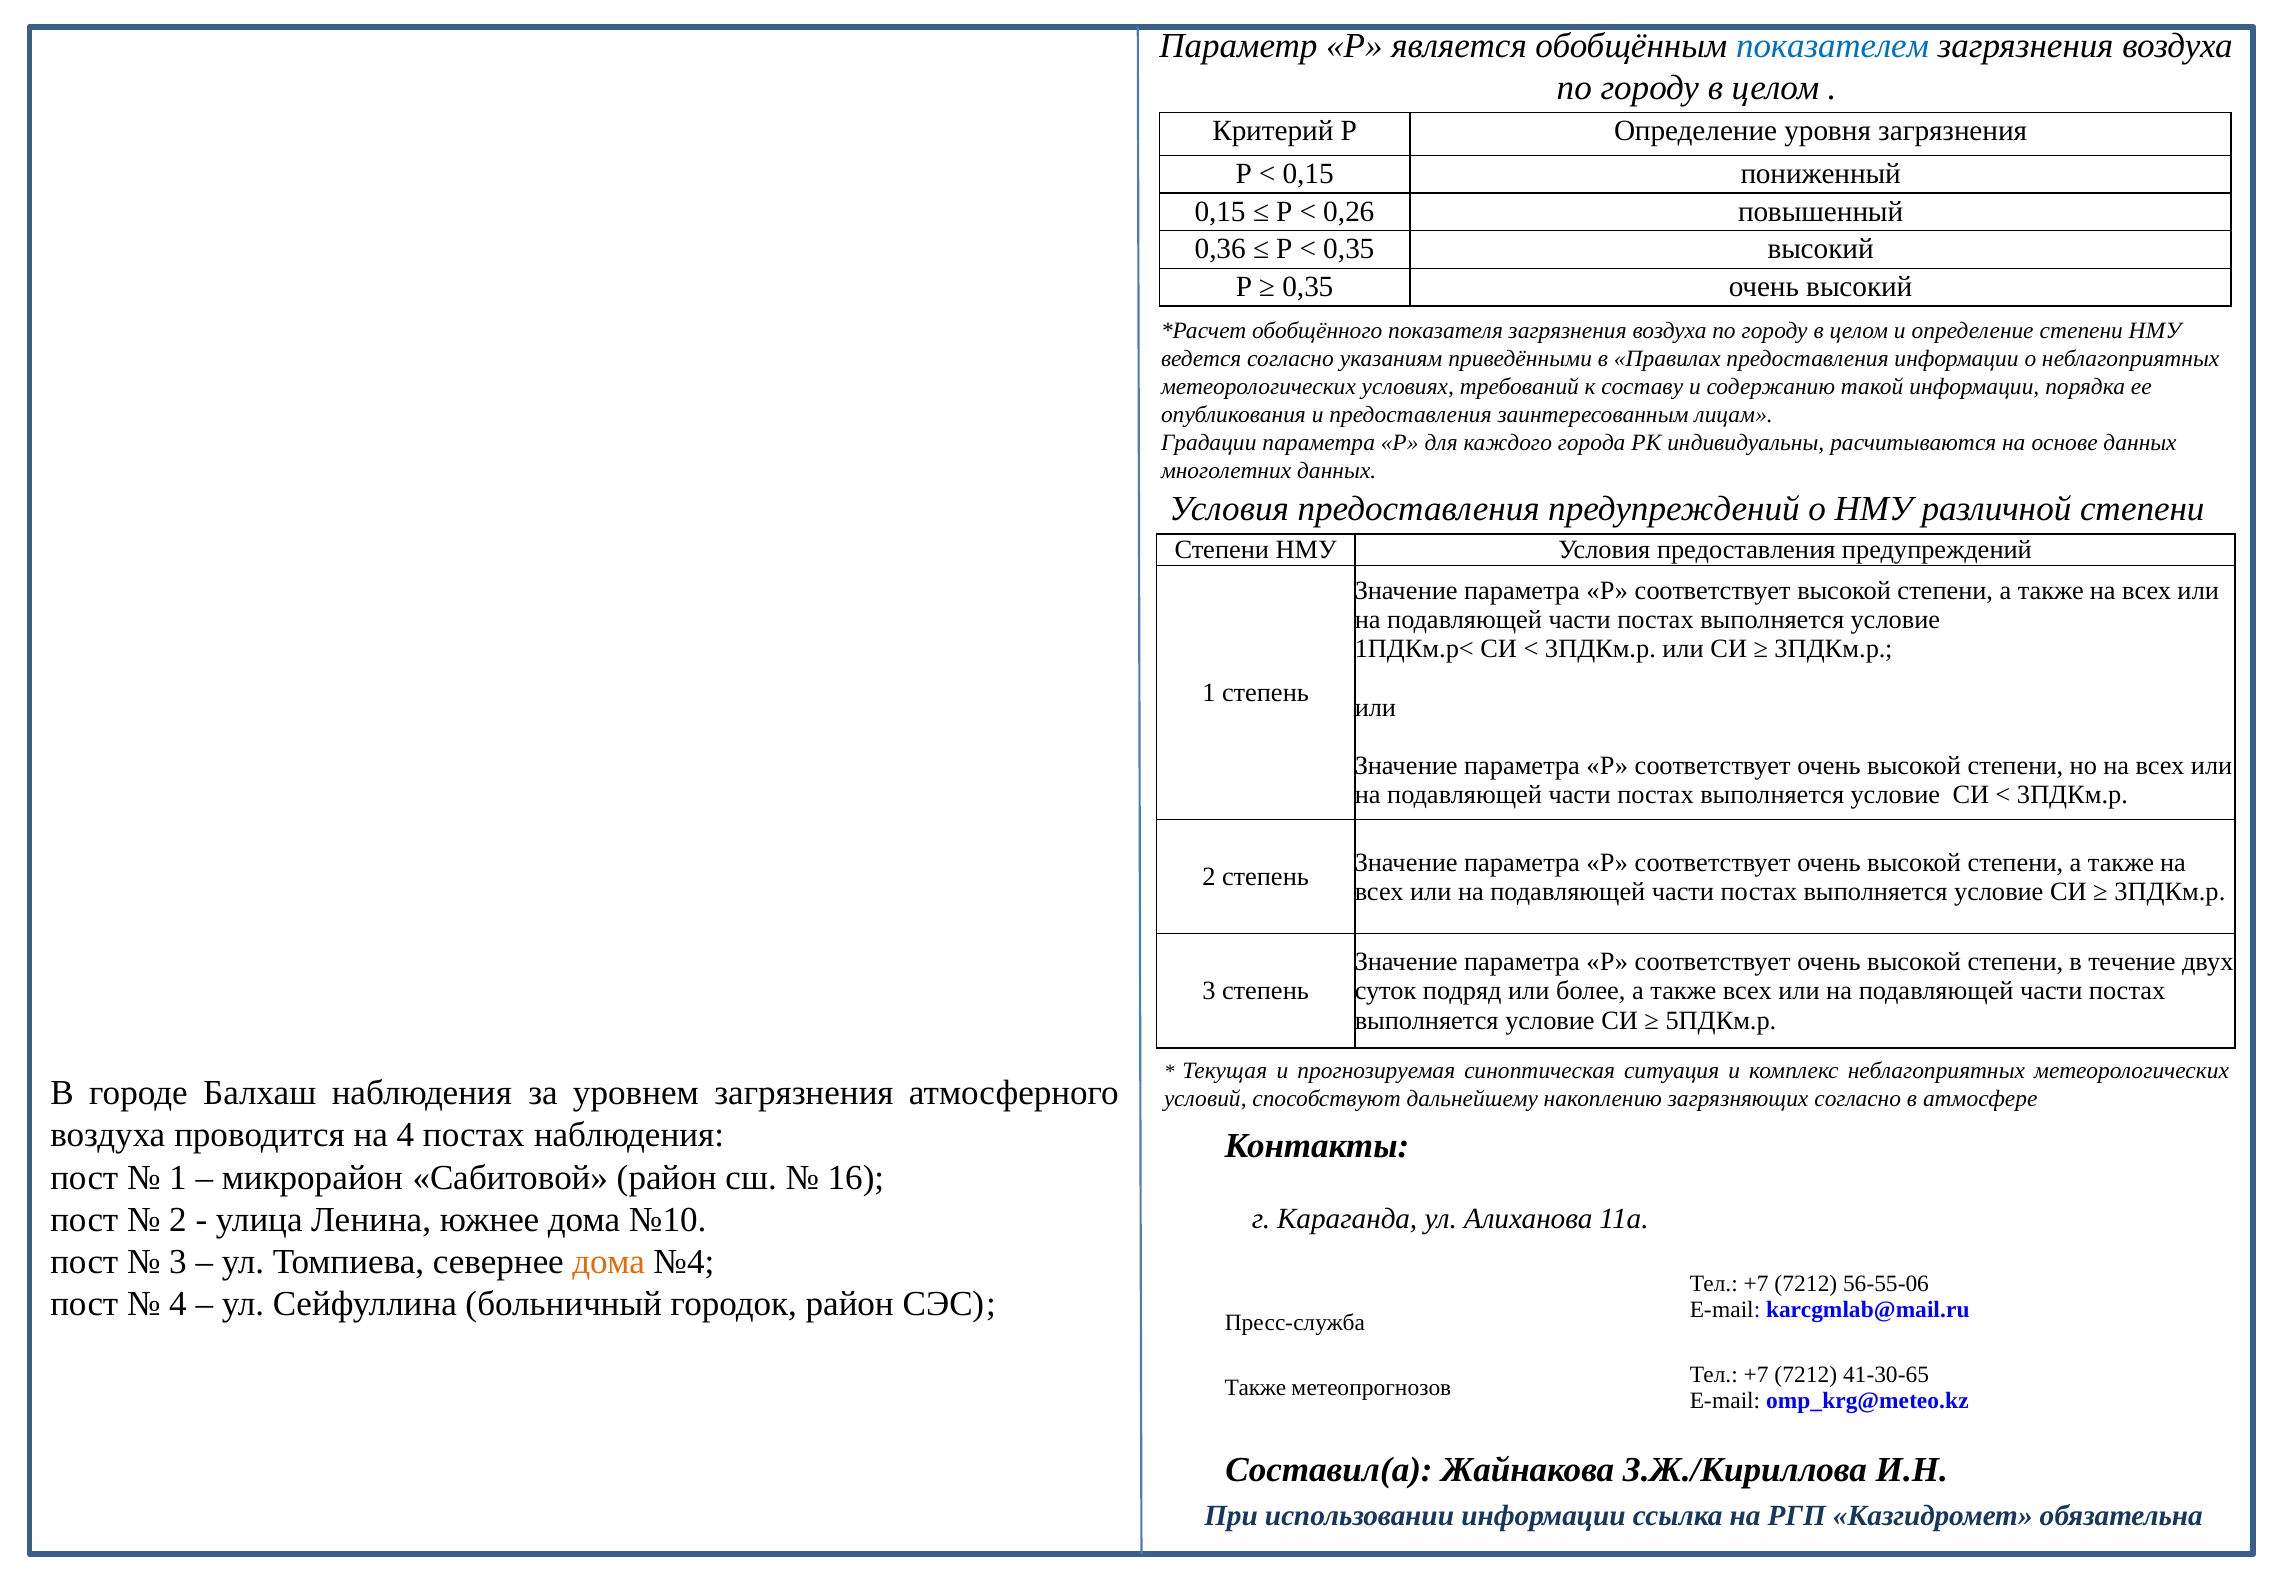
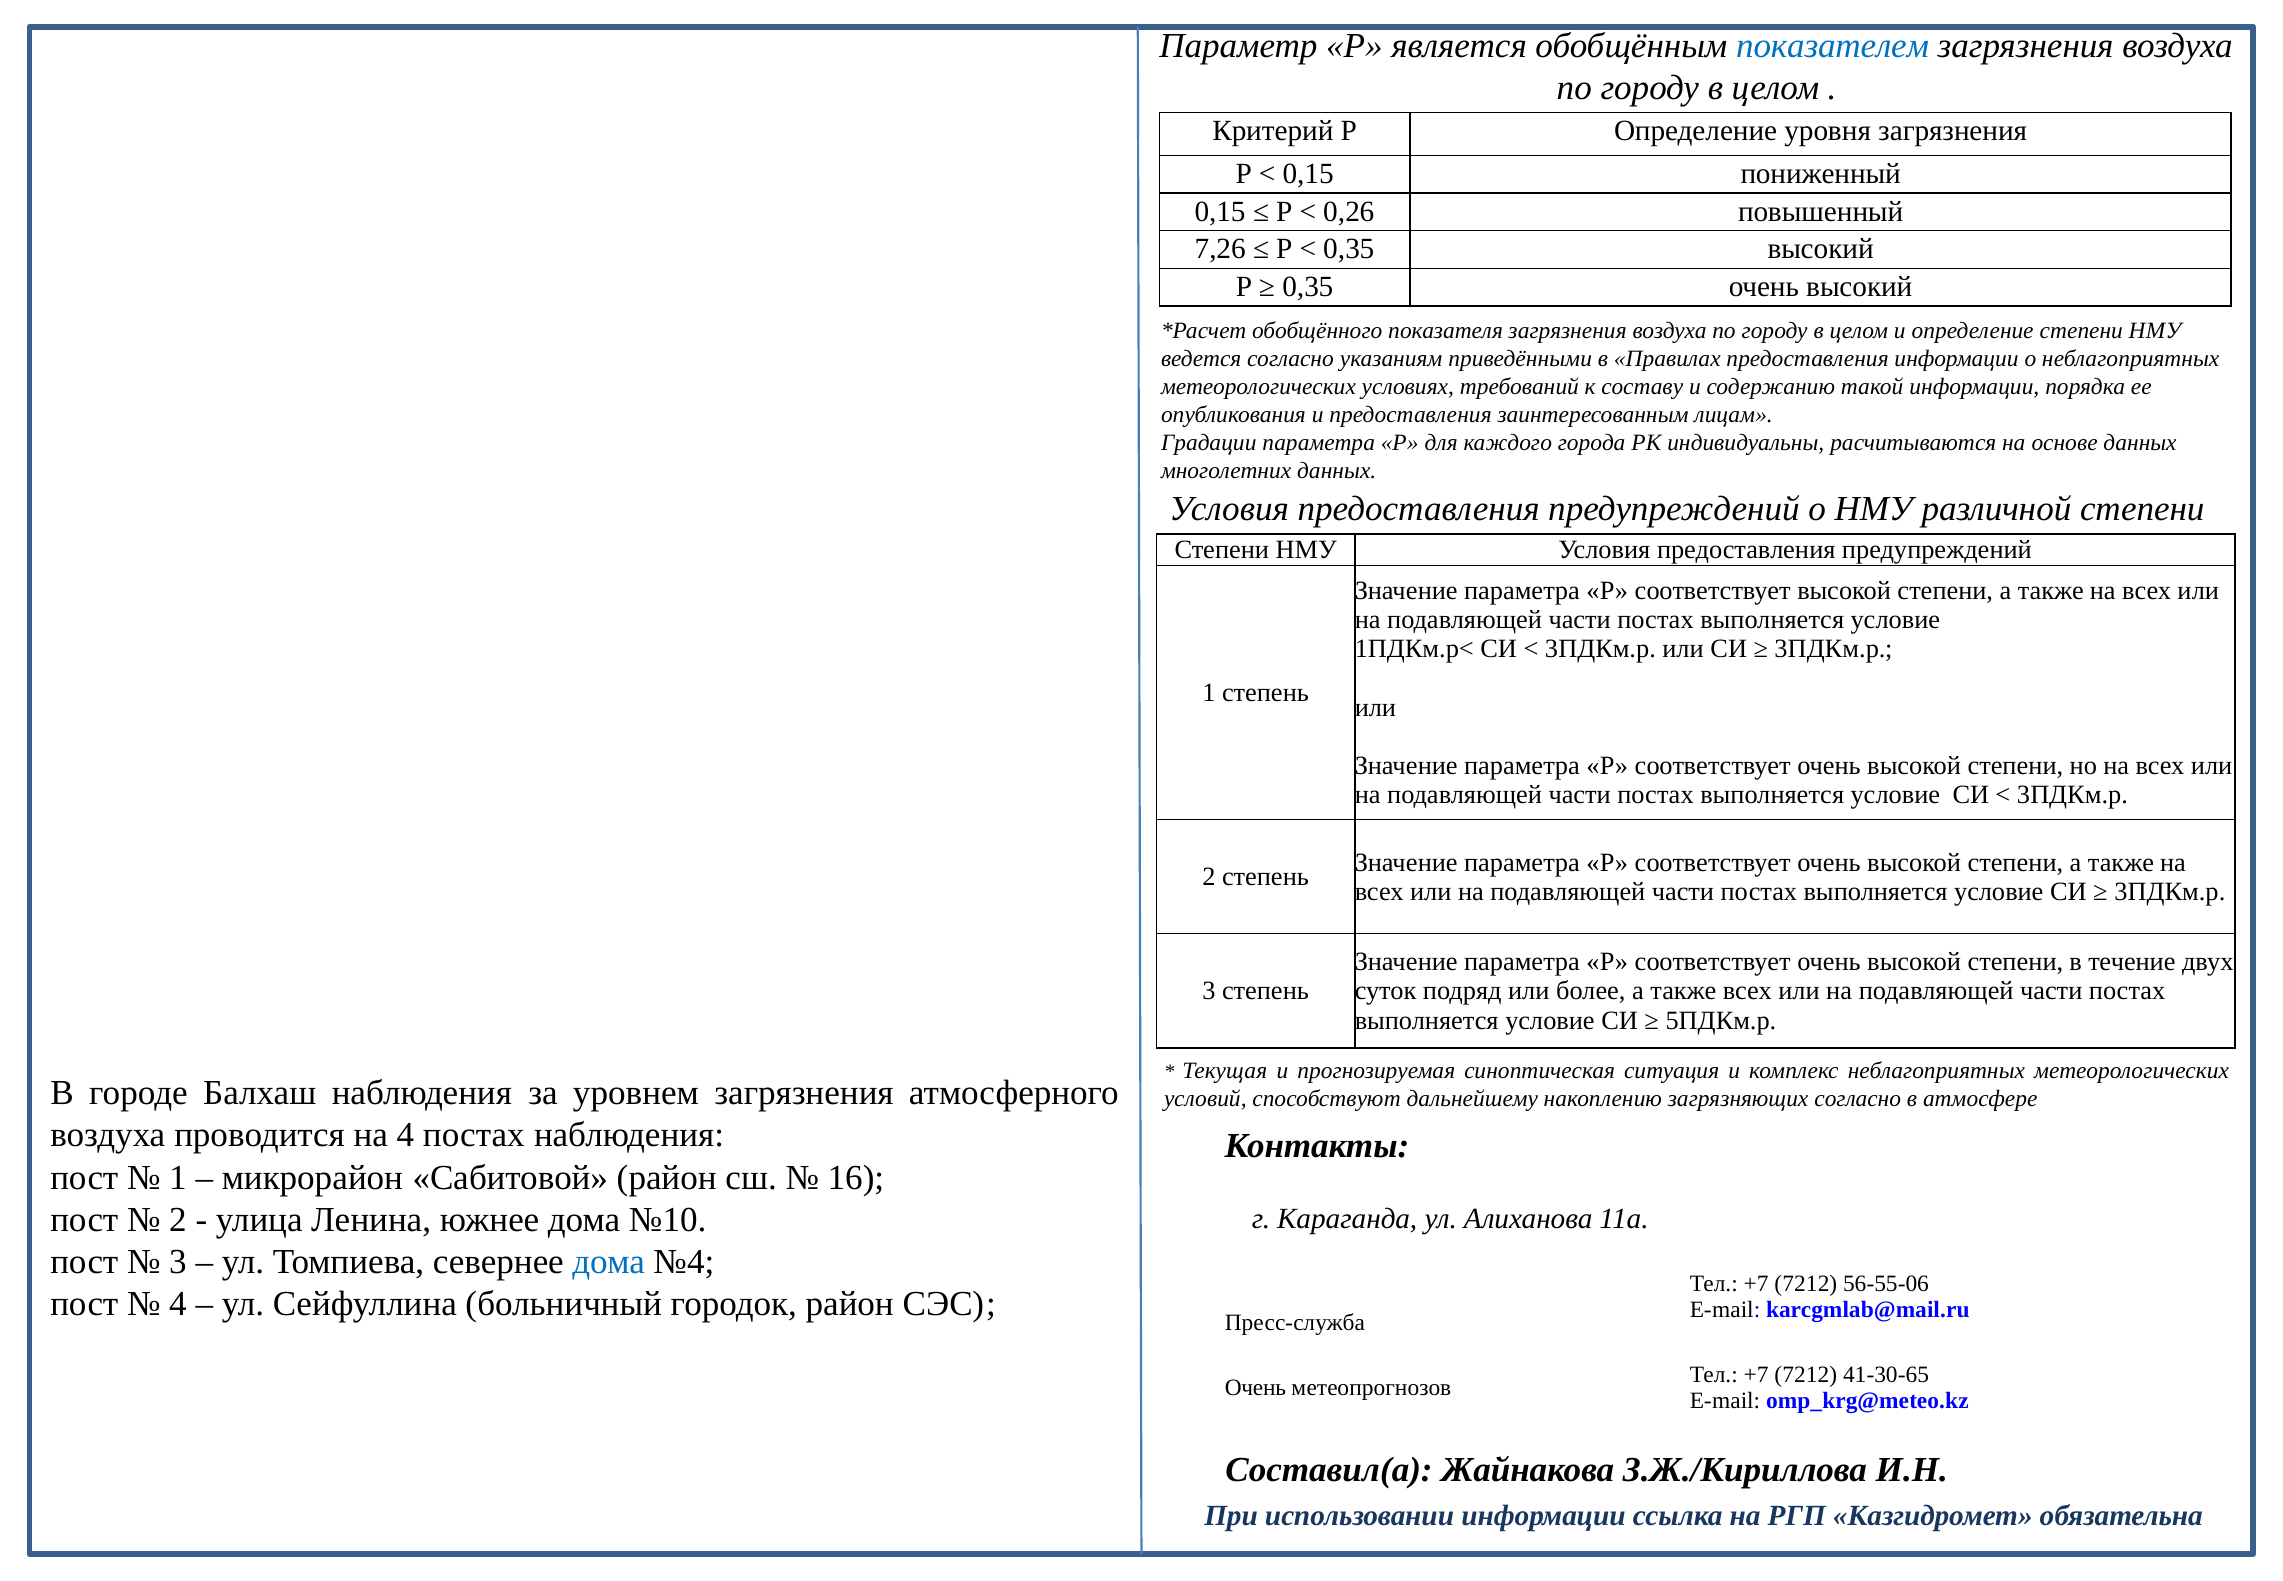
0,36: 0,36 -> 7,26
дома at (609, 1261) colour: orange -> blue
Также at (1255, 1388): Также -> Очень
